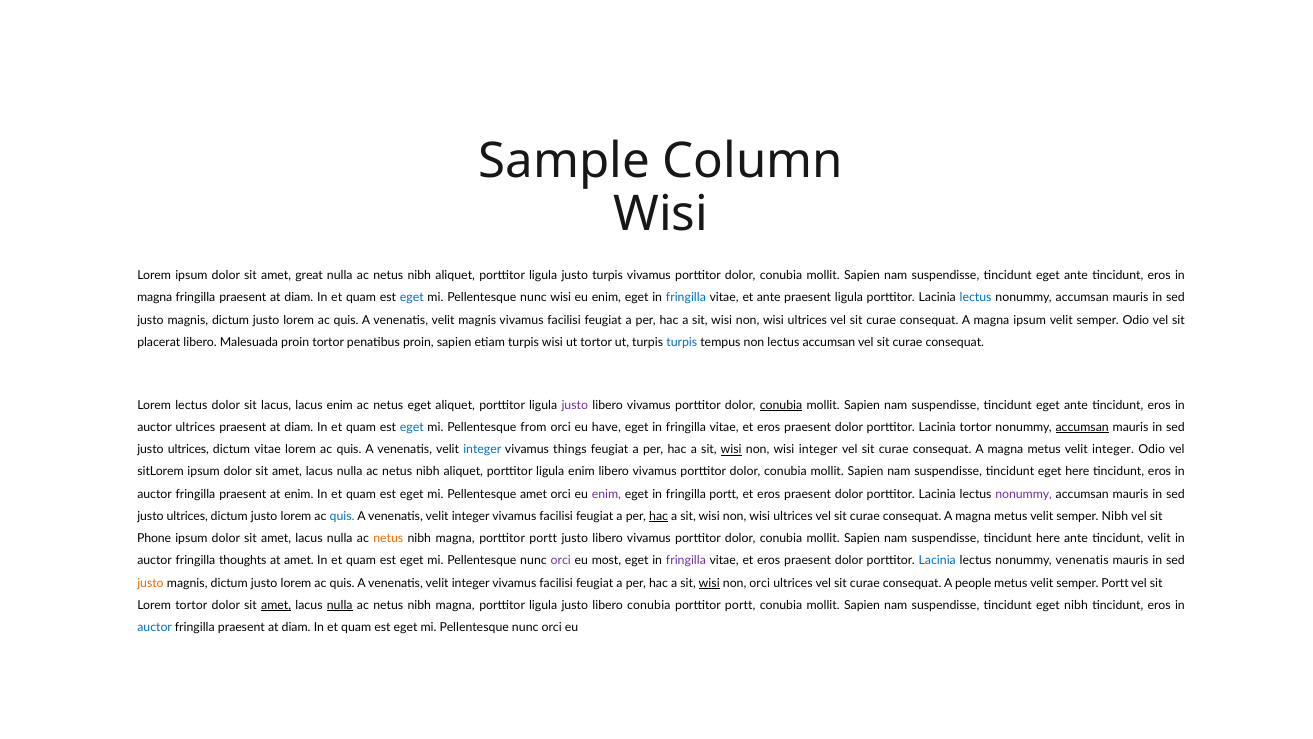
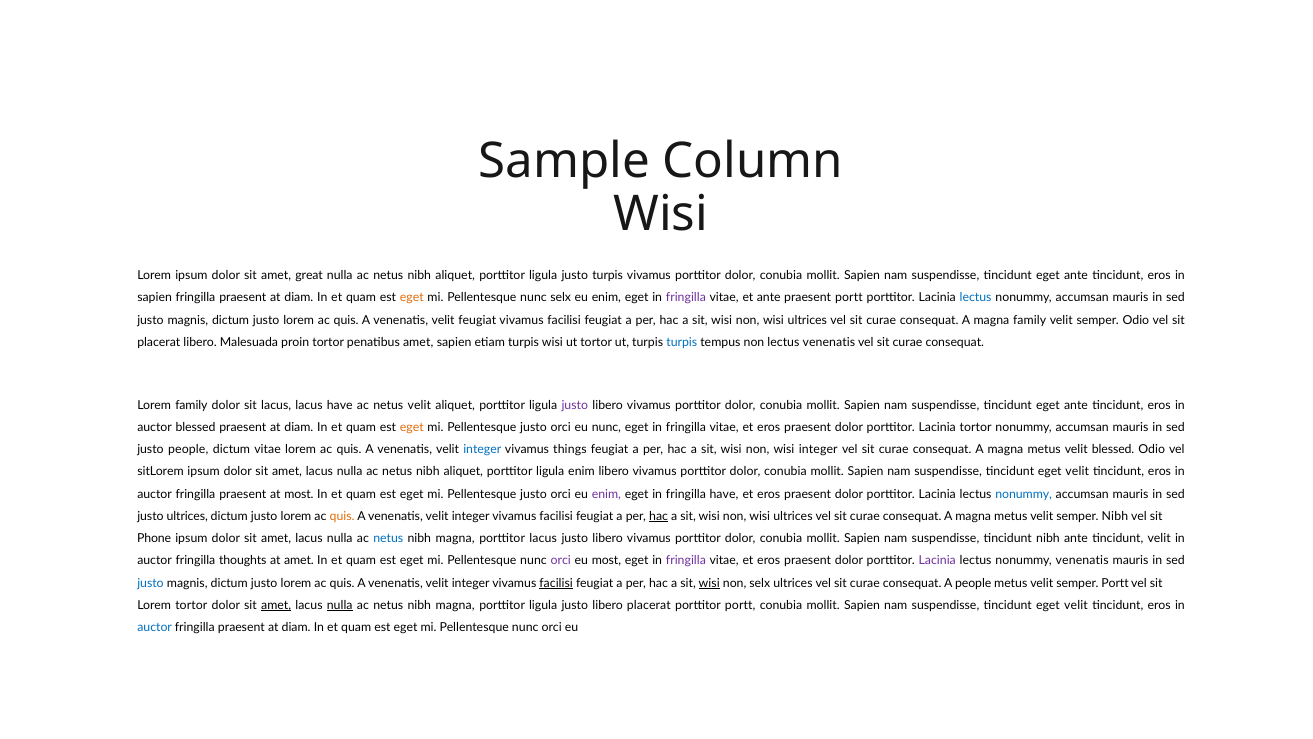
magna at (155, 298): magna -> sapien
eget at (412, 298) colour: blue -> orange
nunc wisi: wisi -> selx
fringilla at (686, 298) colour: blue -> purple
praesent ligula: ligula -> portt
velit magnis: magnis -> feugiat
magna ipsum: ipsum -> family
penatibus proin: proin -> amet
lectus accumsan: accumsan -> venenatis
Lorem lectus: lectus -> family
lacus enim: enim -> have
netus eget: eget -> velit
conubia at (781, 405) underline: present -> none
auctor ultrices: ultrices -> blessed
eget at (412, 427) colour: blue -> orange
from at (533, 427): from -> justo
eu have: have -> nunc
accumsan at (1082, 427) underline: present -> none
ultrices at (188, 449): ultrices -> people
wisi at (731, 449) underline: present -> none
metus velit integer: integer -> blessed
here at (1077, 472): here -> velit
at enim: enim -> most
amet at (534, 494): amet -> justo
fringilla portt: portt -> have
nonummy at (1024, 494) colour: purple -> blue
quis at (342, 516) colour: blue -> orange
netus at (388, 538) colour: orange -> blue
portt at (543, 538): portt -> lacus
tincidunt here: here -> nibh
Lacinia at (937, 560) colour: blue -> purple
justo at (150, 583) colour: orange -> blue
facilisi at (556, 583) underline: none -> present
non orci: orci -> selx
libero conubia: conubia -> placerat
nibh at (1076, 605): nibh -> velit
